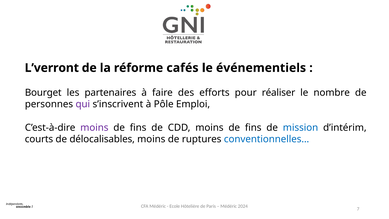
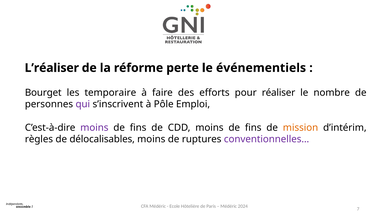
L’verront: L’verront -> L’réaliser
cafés: cafés -> perte
partenaires: partenaires -> temporaire
mission colour: blue -> orange
courts: courts -> règles
conventionnelles… colour: blue -> purple
